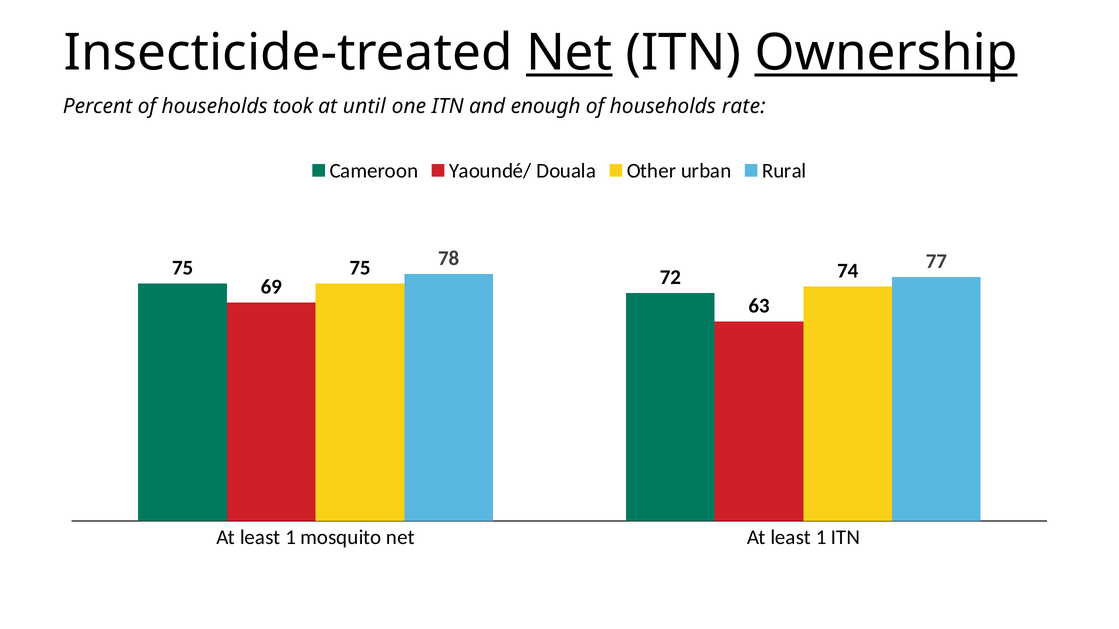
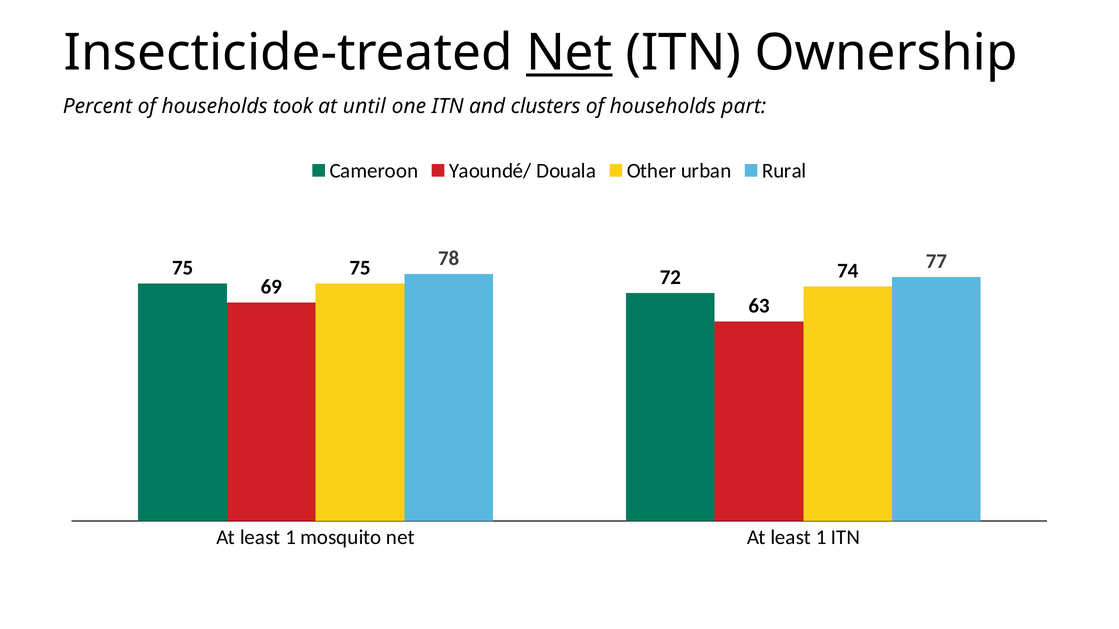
Ownership underline: present -> none
enough: enough -> clusters
rate: rate -> part
